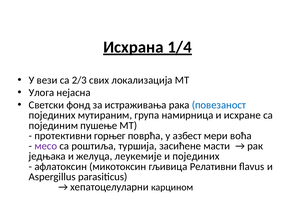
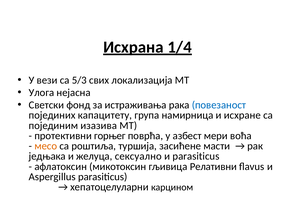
2/3: 2/3 -> 5/3
мутираним: мутираним -> капацитету
пушење: пушење -> изазива
месо colour: purple -> orange
леукемије: леукемије -> сексуално
и појединих: појединих -> parasiticus
